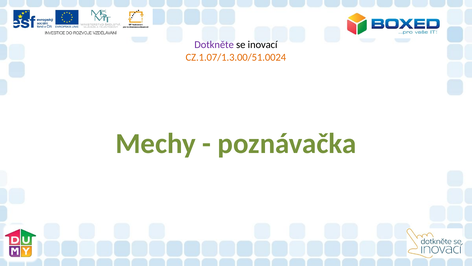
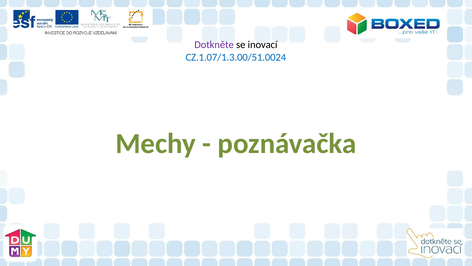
CZ.1.07/1.3.00/51.0024 colour: orange -> blue
